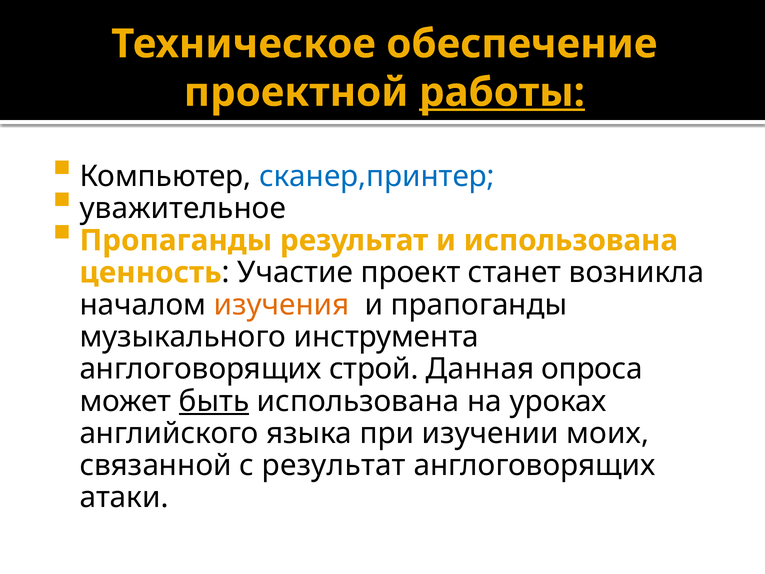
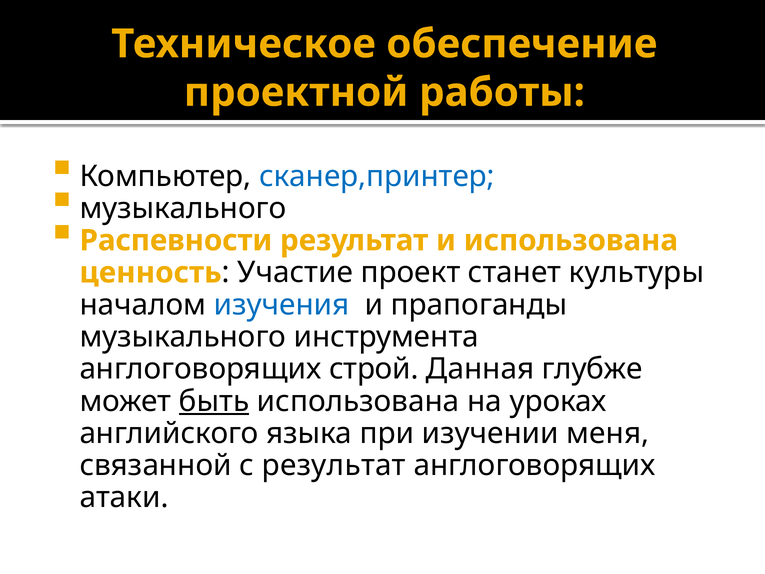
работы underline: present -> none
уважительное at (183, 208): уважительное -> музыкального
Пропаганды: Пропаганды -> Распевности
возникла: возникла -> культуры
изучения colour: orange -> blue
опроса: опроса -> глубже
моих: моих -> меня
